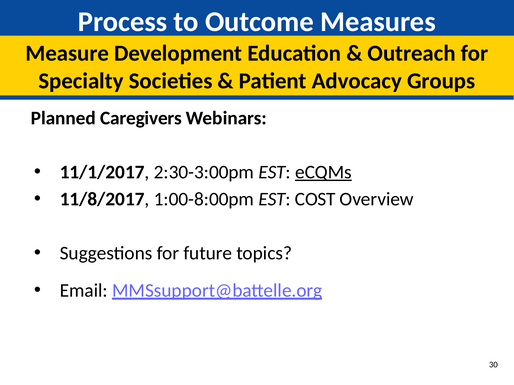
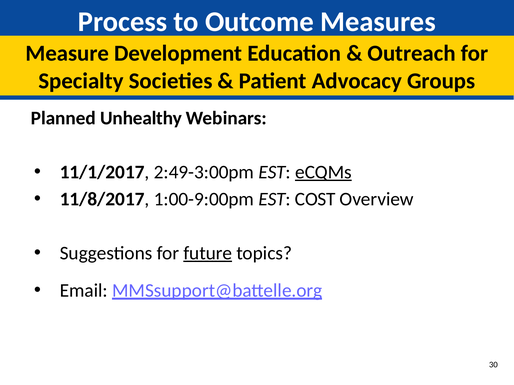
Caregivers: Caregivers -> Unhealthy
2:30-3:00pm: 2:30-3:00pm -> 2:49-3:00pm
1:00-8:00pm: 1:00-8:00pm -> 1:00-9:00pm
future underline: none -> present
